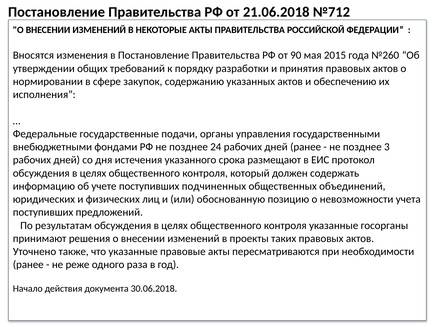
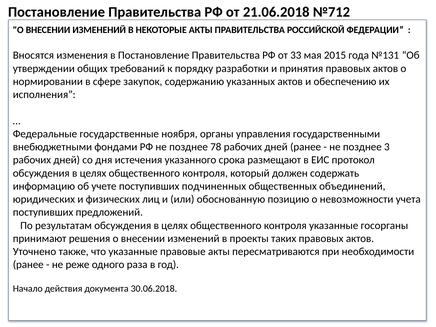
90: 90 -> 33
№260: №260 -> №131
подачи: подачи -> ноября
24: 24 -> 78
